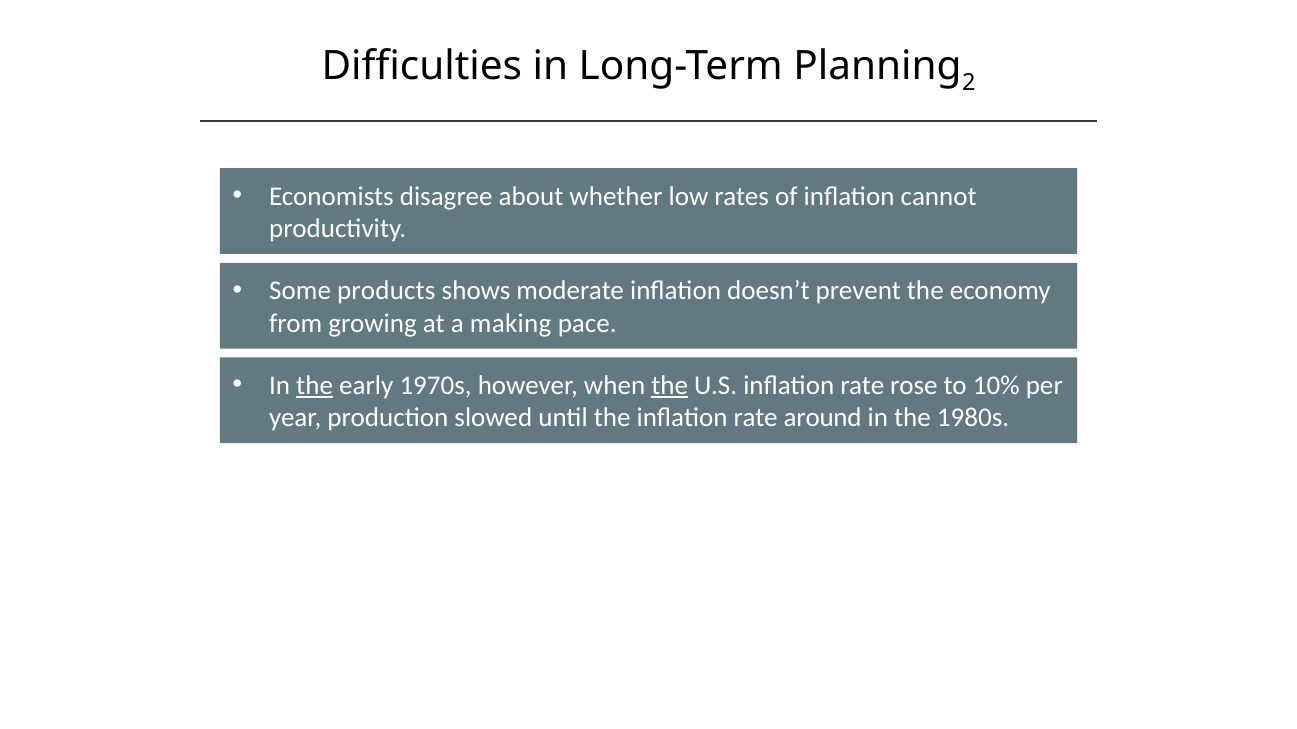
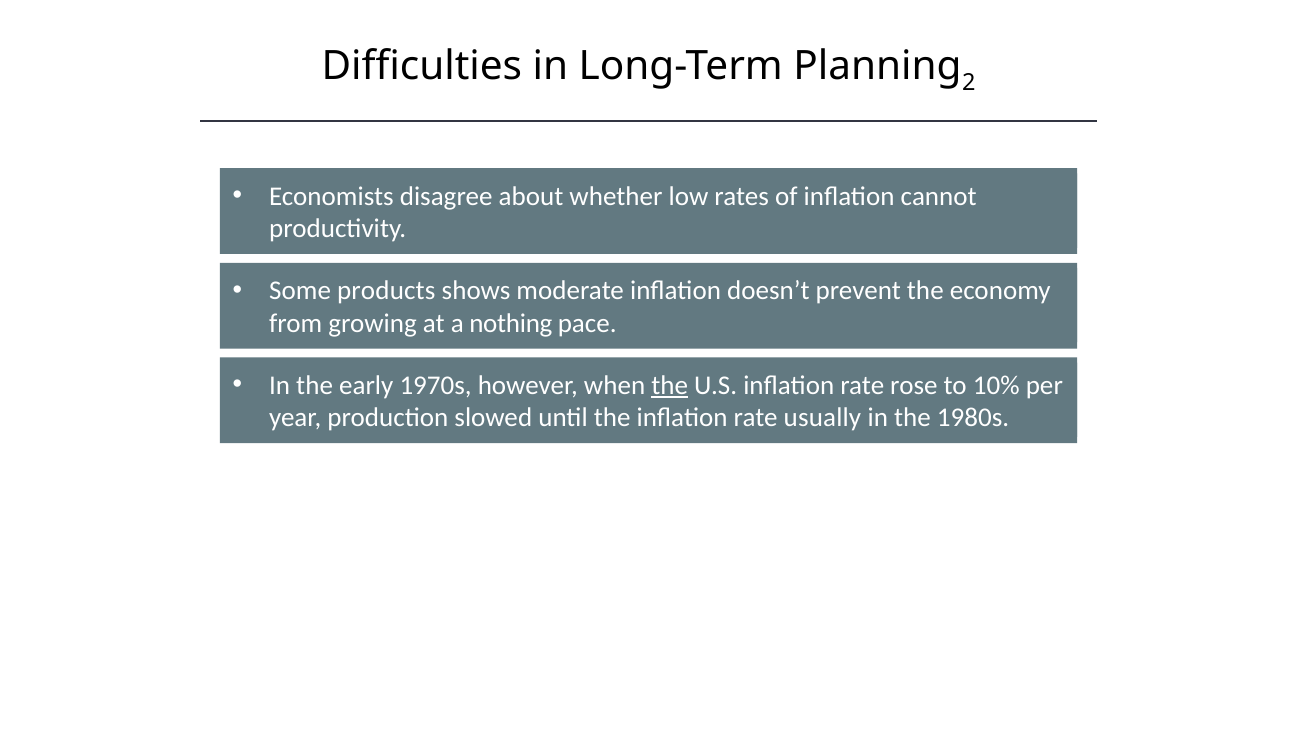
making: making -> nothing
the at (315, 386) underline: present -> none
around: around -> usually
